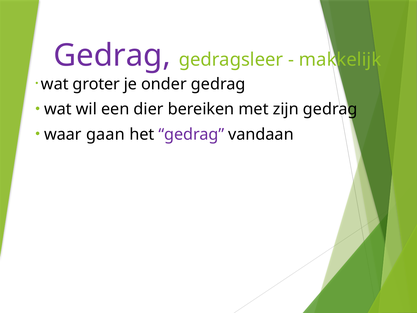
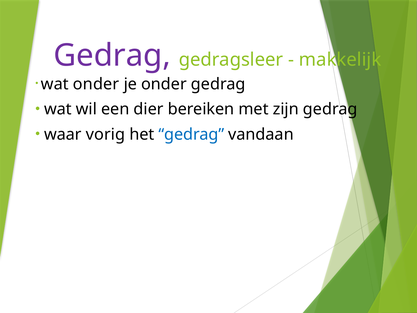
wat groter: groter -> onder
gaan: gaan -> vorig
gedrag at (191, 134) colour: purple -> blue
